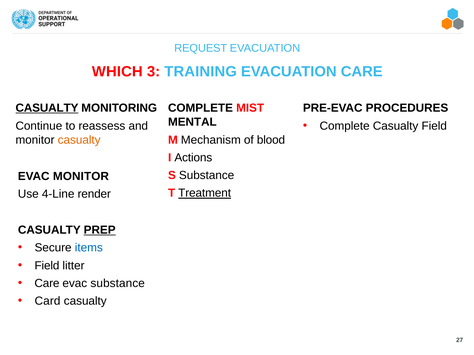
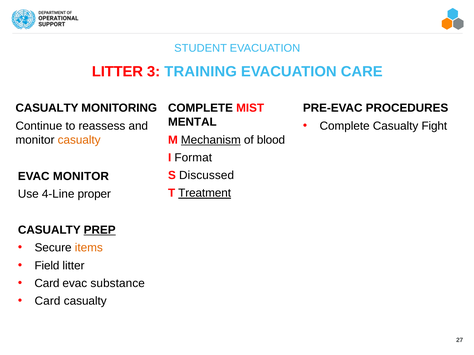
REQUEST: REQUEST -> STUDENT
WHICH at (117, 72): WHICH -> LITTER
CASUALTY at (47, 108) underline: present -> none
Casualty Field: Field -> Fight
Mechanism underline: none -> present
Actions: Actions -> Format
S Substance: Substance -> Discussed
render: render -> proper
items colour: blue -> orange
Care at (47, 284): Care -> Card
